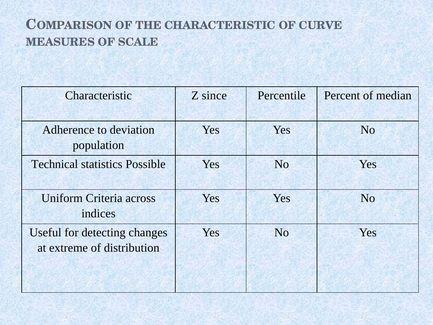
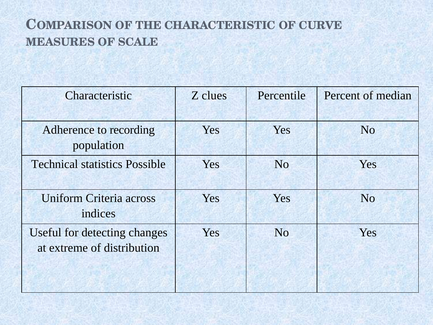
since: since -> clues
deviation: deviation -> recording
